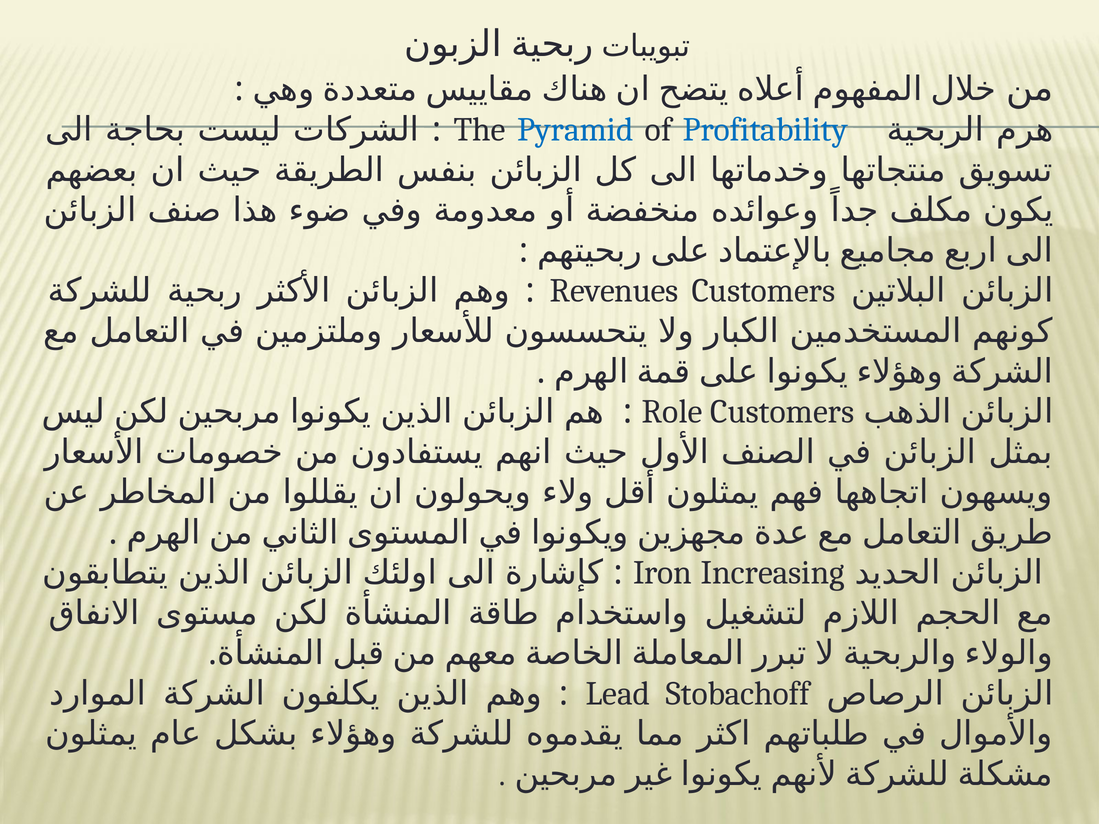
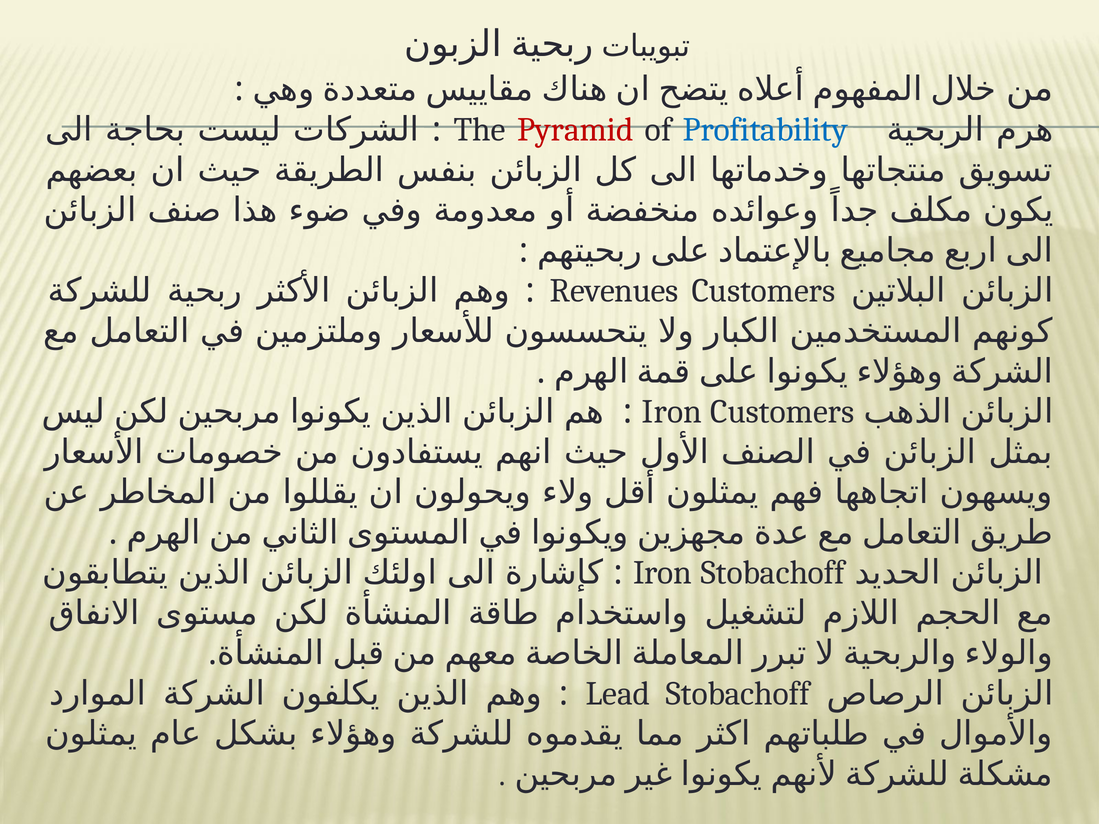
Pyramid colour: blue -> red
Role at (672, 412): Role -> Iron
Iron Increasing: Increasing -> Stobachoff
